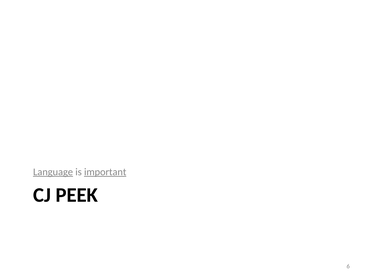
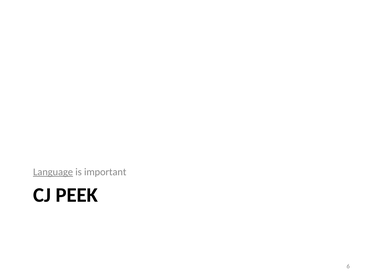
important underline: present -> none
